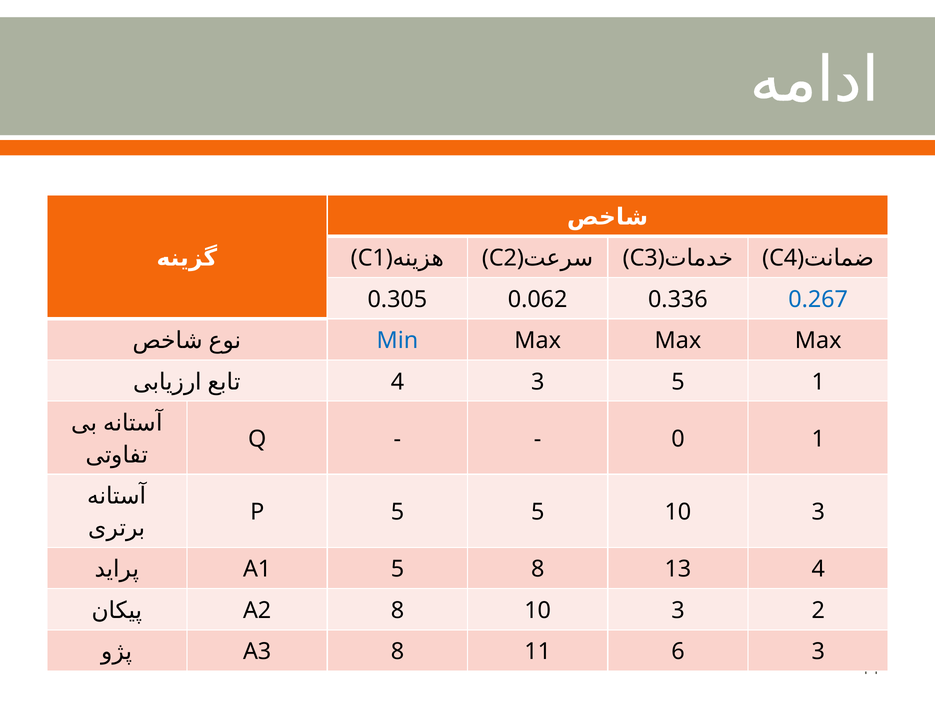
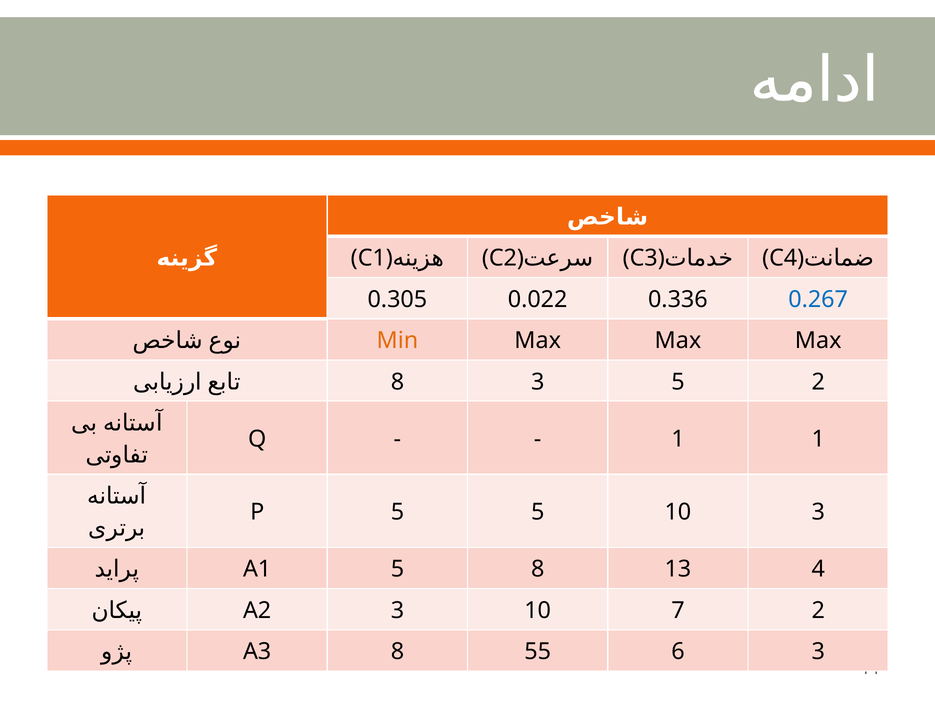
0.062: 0.062 -> 0.022
Min colour: blue -> orange
4 at (397, 381): 4 -> 8
5 1: 1 -> 2
0 at (678, 439): 0 -> 1
A2 8: 8 -> 3
3 at (678, 610): 3 -> 7
11: 11 -> 55
